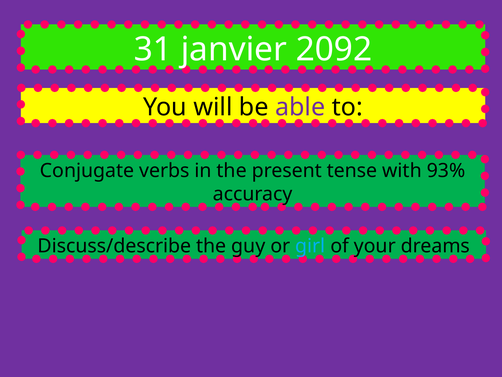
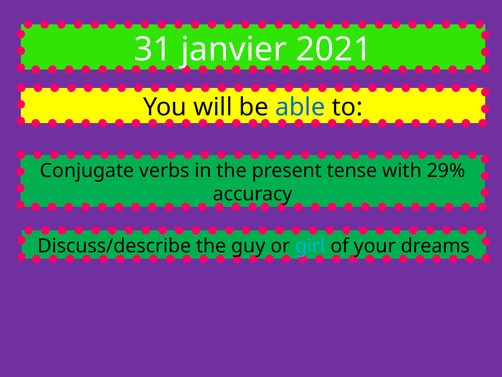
2092: 2092 -> 2021
able colour: purple -> blue
93%: 93% -> 29%
